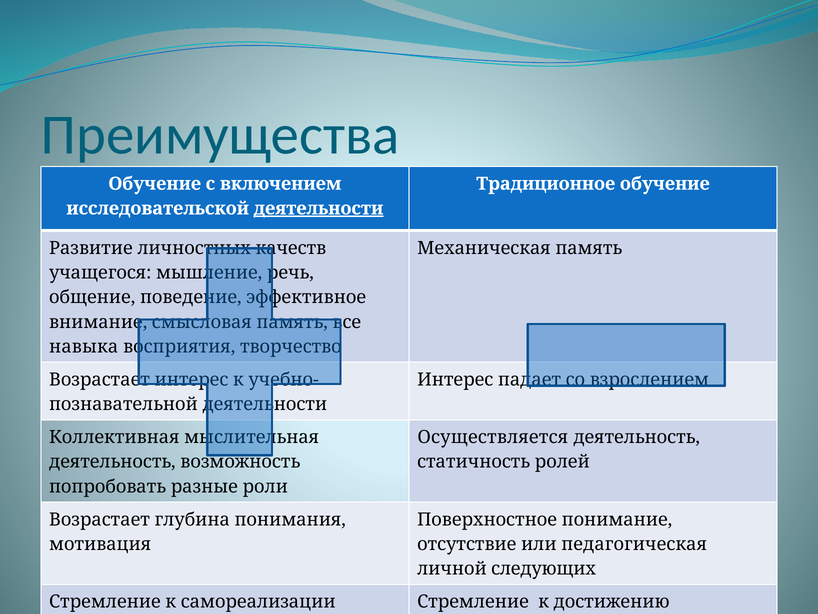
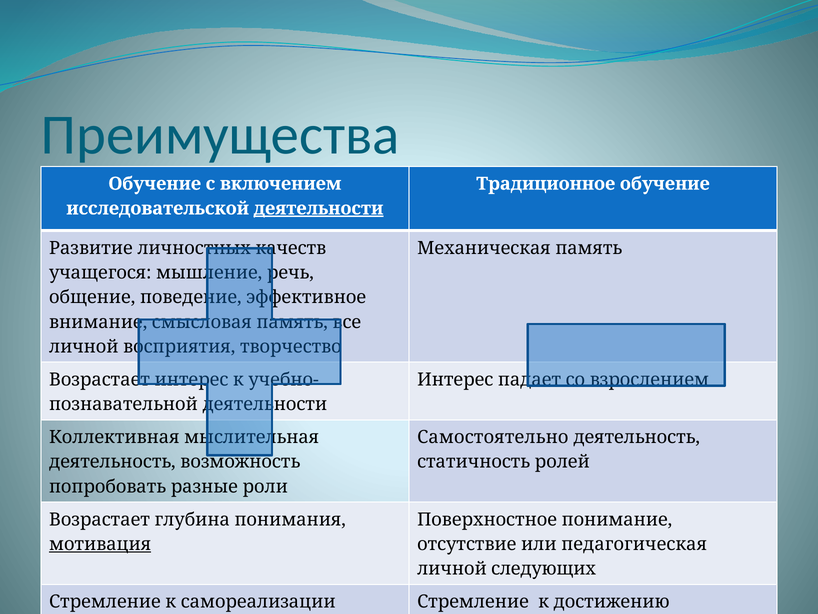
навыка at (84, 346): навыка -> личной
Осуществляется: Осуществляется -> Самостоятельно
мотивация underline: none -> present
